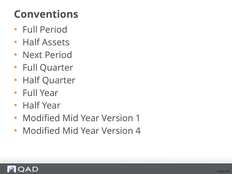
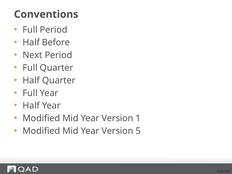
Assets: Assets -> Before
4: 4 -> 5
